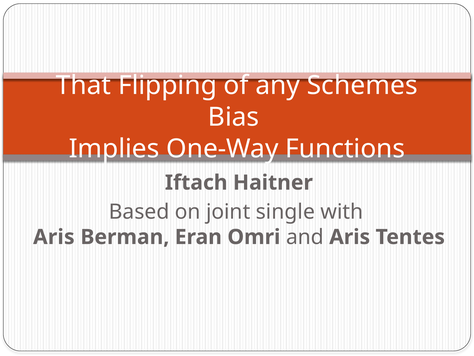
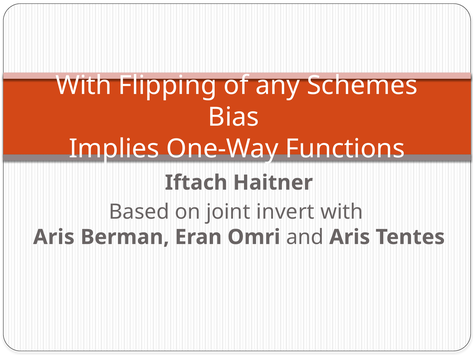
That at (83, 85): That -> With
single: single -> invert
